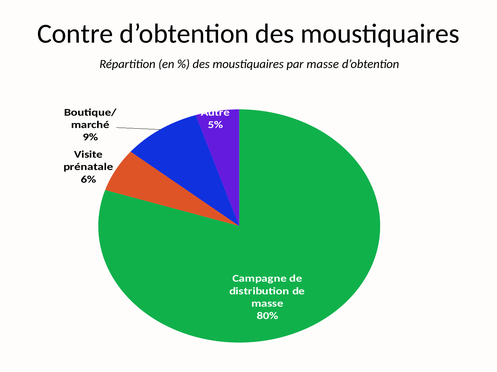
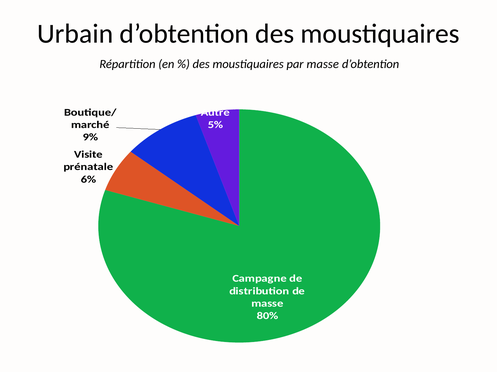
Contre: Contre -> Urbain
